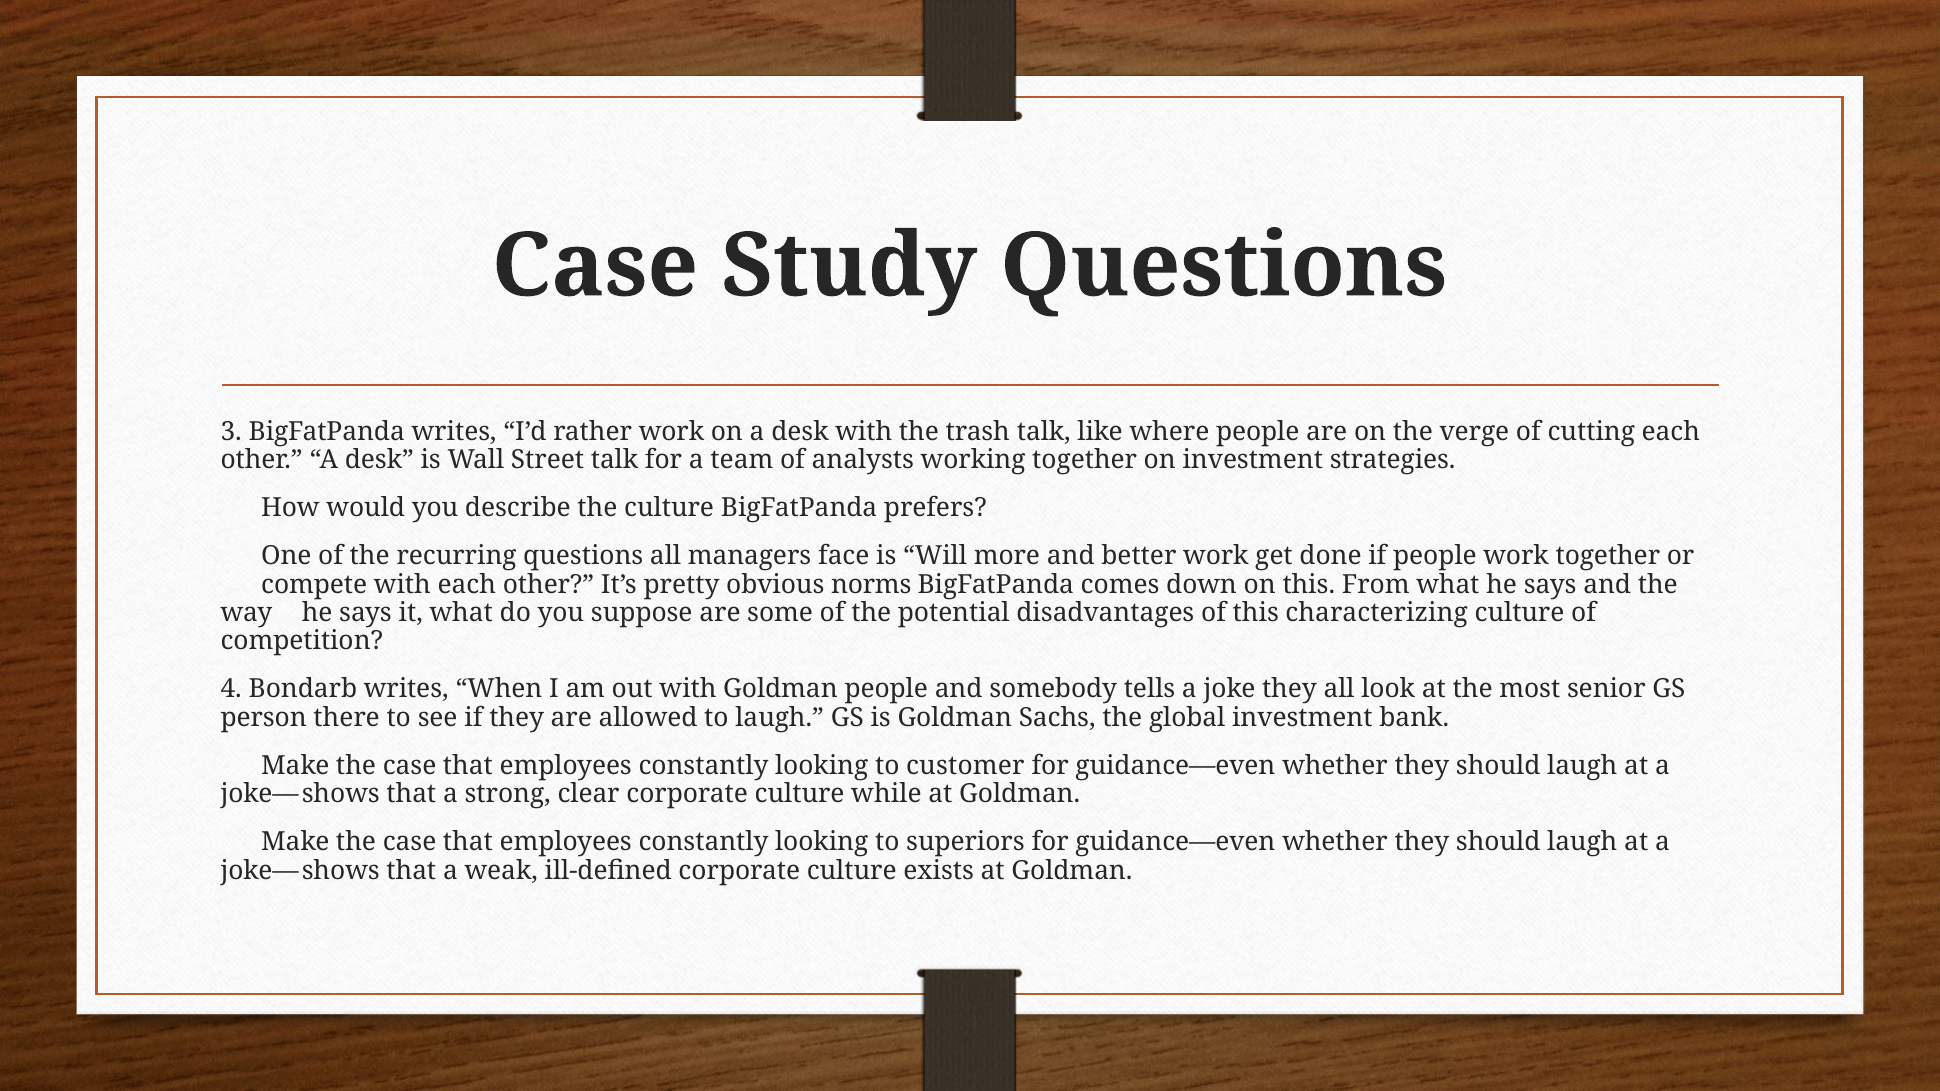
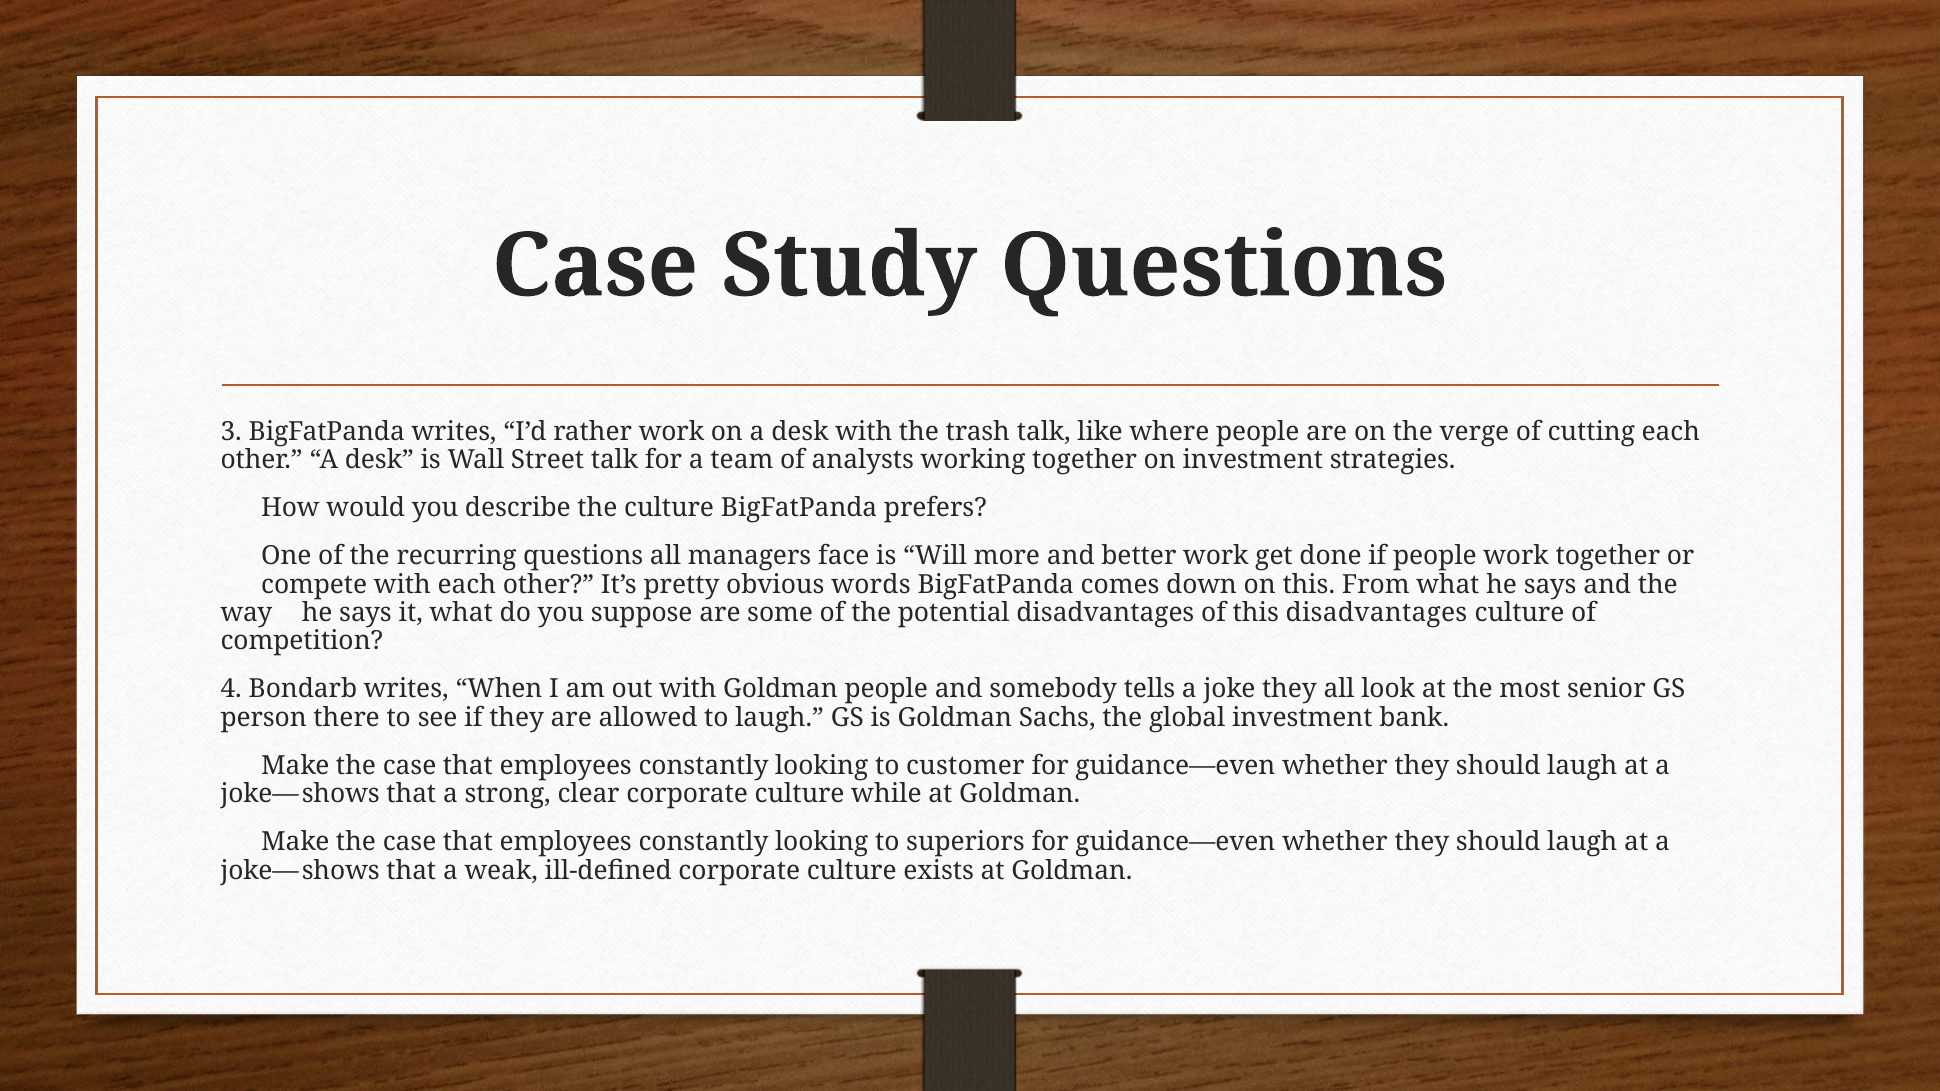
norms: norms -> words
this characterizing: characterizing -> disadvantages
